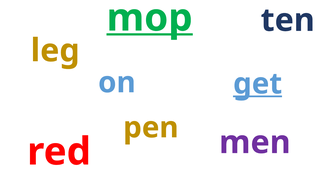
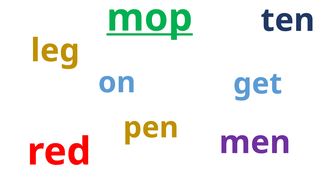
get underline: present -> none
